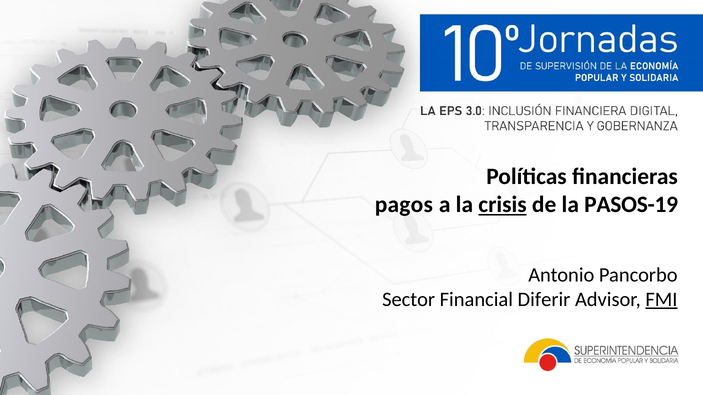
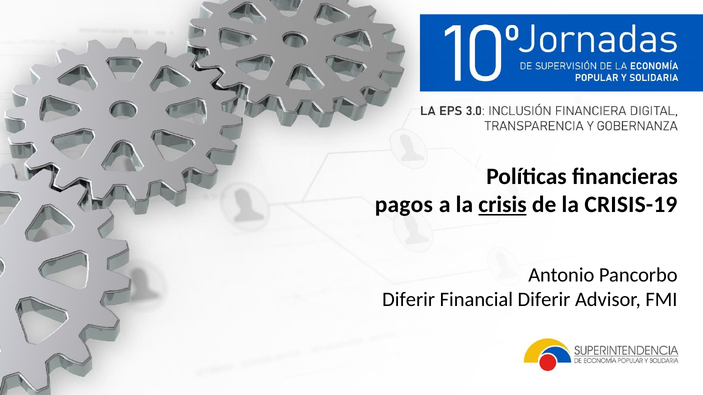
PASOS-19: PASOS-19 -> CRISIS-19
Sector at (409, 300): Sector -> Diferir
FMI underline: present -> none
